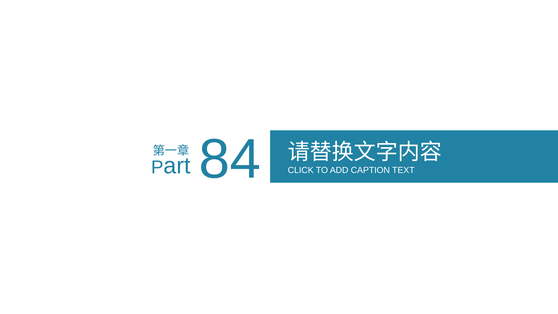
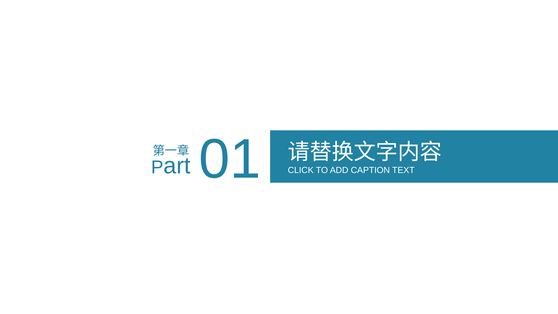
84: 84 -> 01
